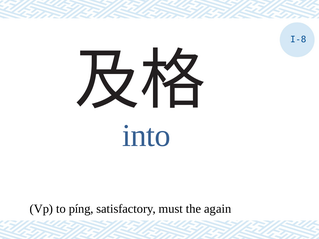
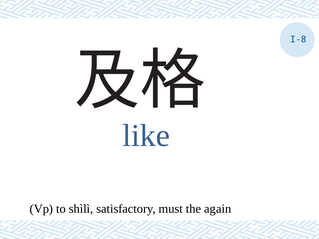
into: into -> like
píng: píng -> shìlì
